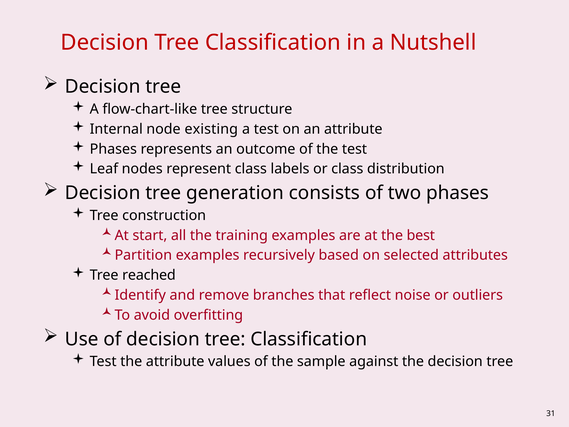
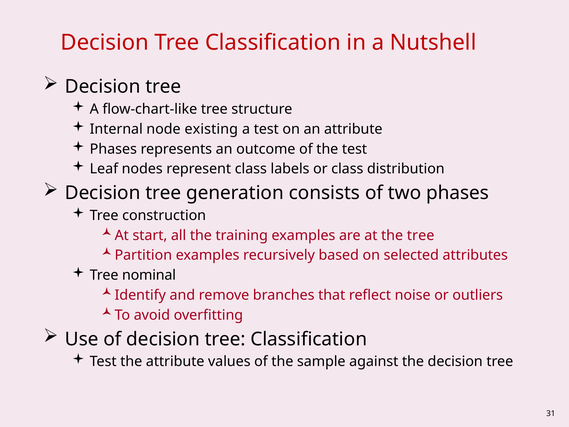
the best: best -> tree
reached: reached -> nominal
